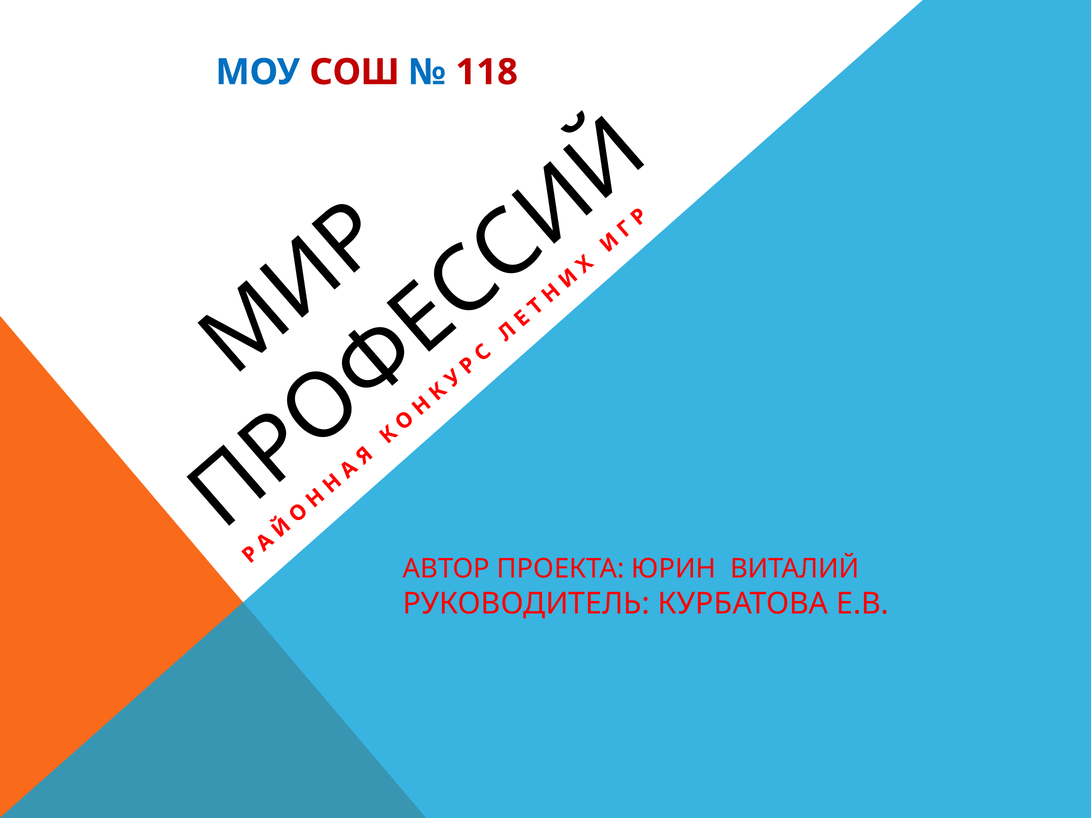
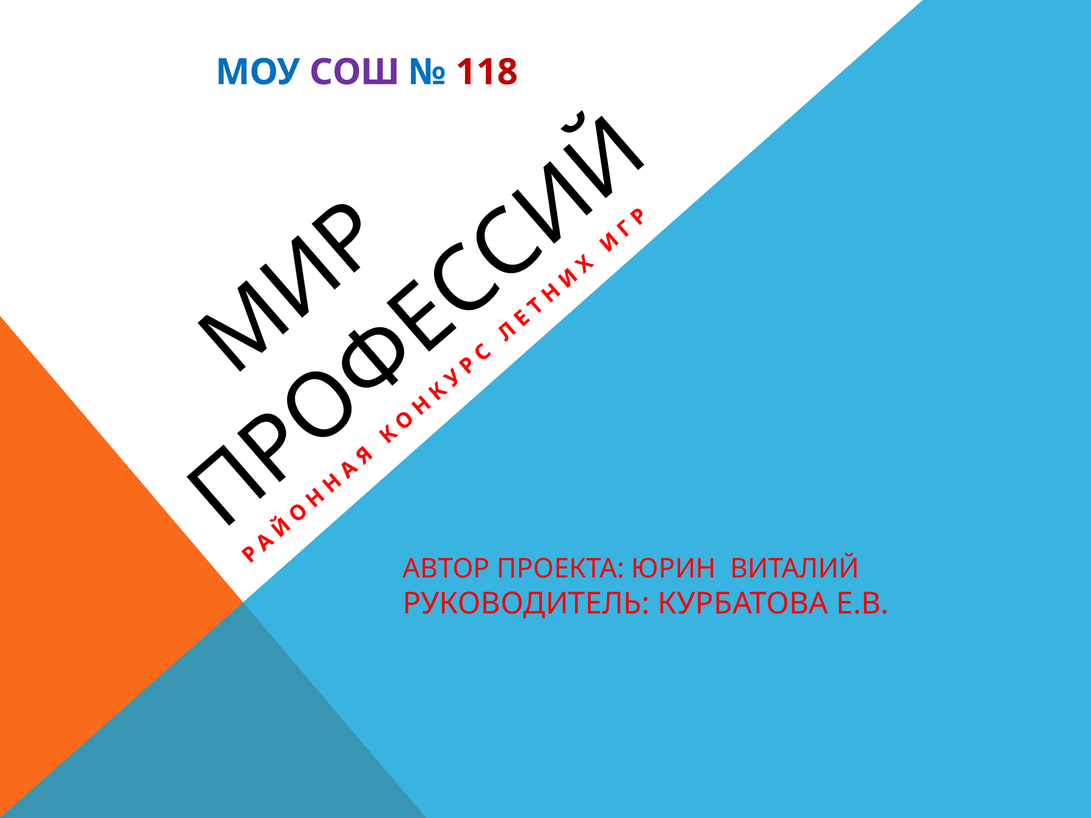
СОШ colour: red -> purple
